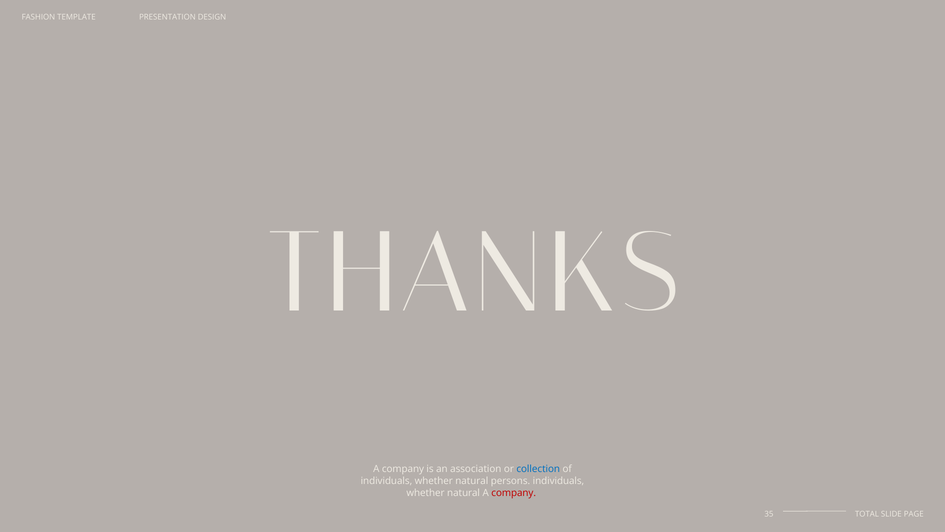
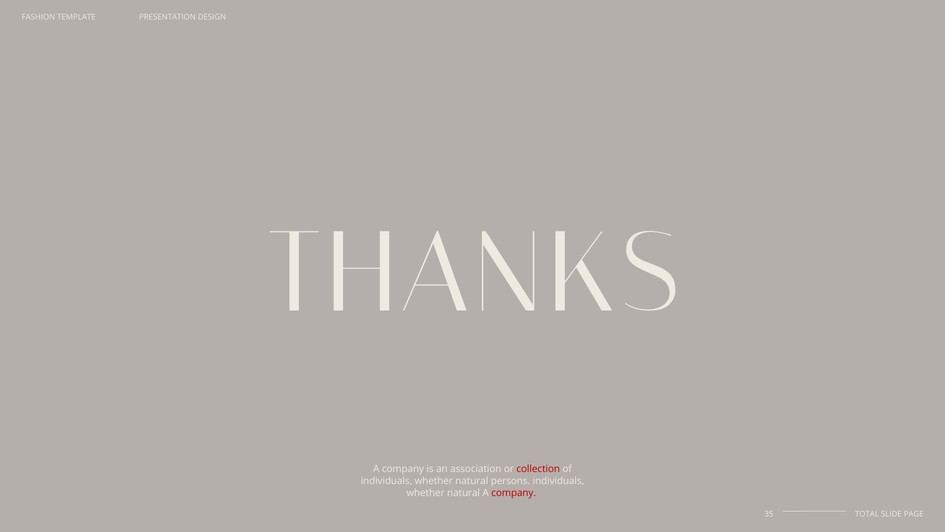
collection colour: blue -> red
